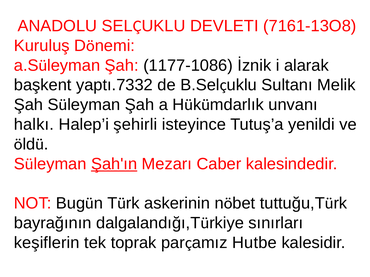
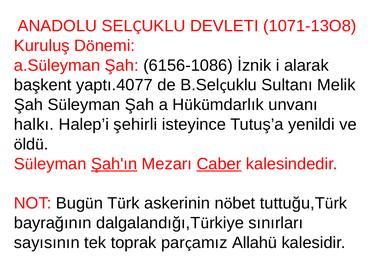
7161-13O8: 7161-13O8 -> 1071-13O8
1177-1086: 1177-1086 -> 6156-1086
yaptı.7332: yaptı.7332 -> yaptı.4077
Caber underline: none -> present
keşiflerin: keşiflerin -> sayısının
Hutbe: Hutbe -> Allahü
